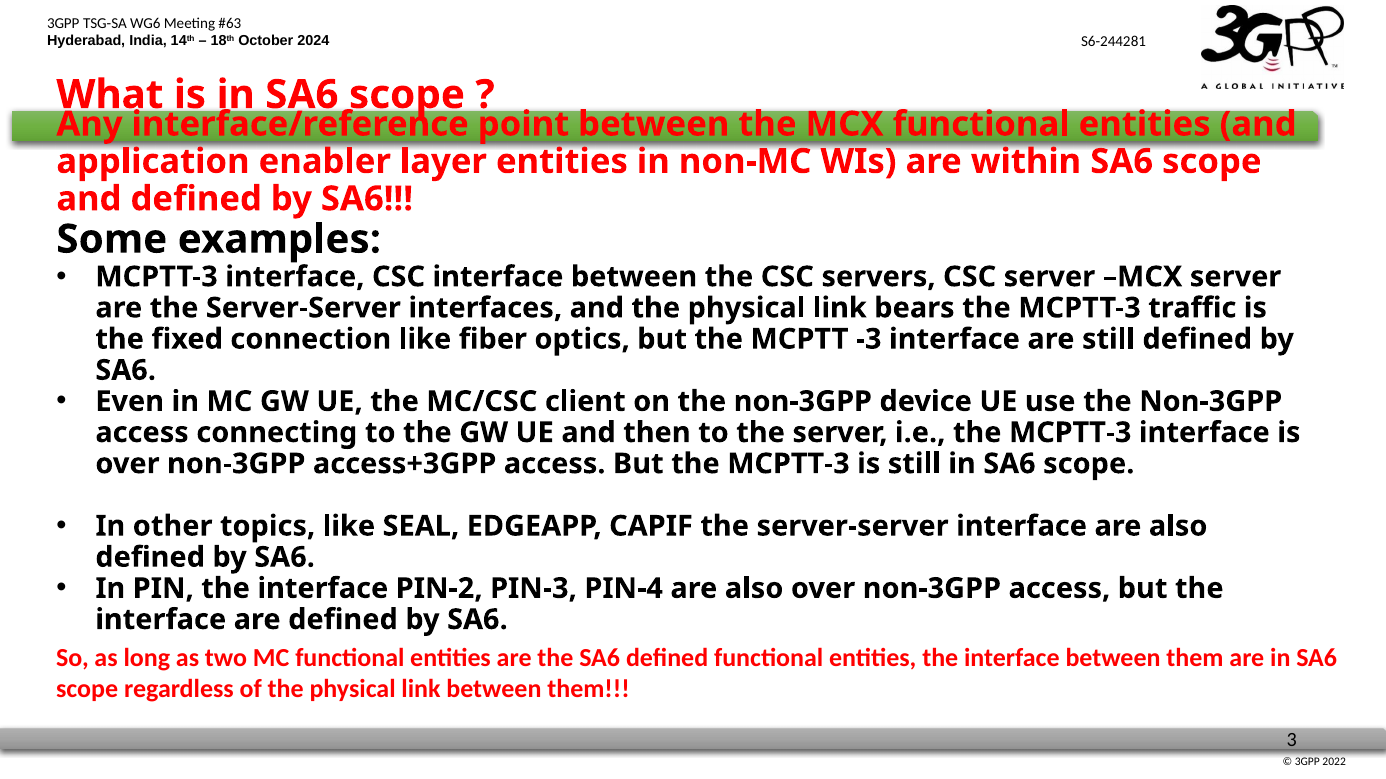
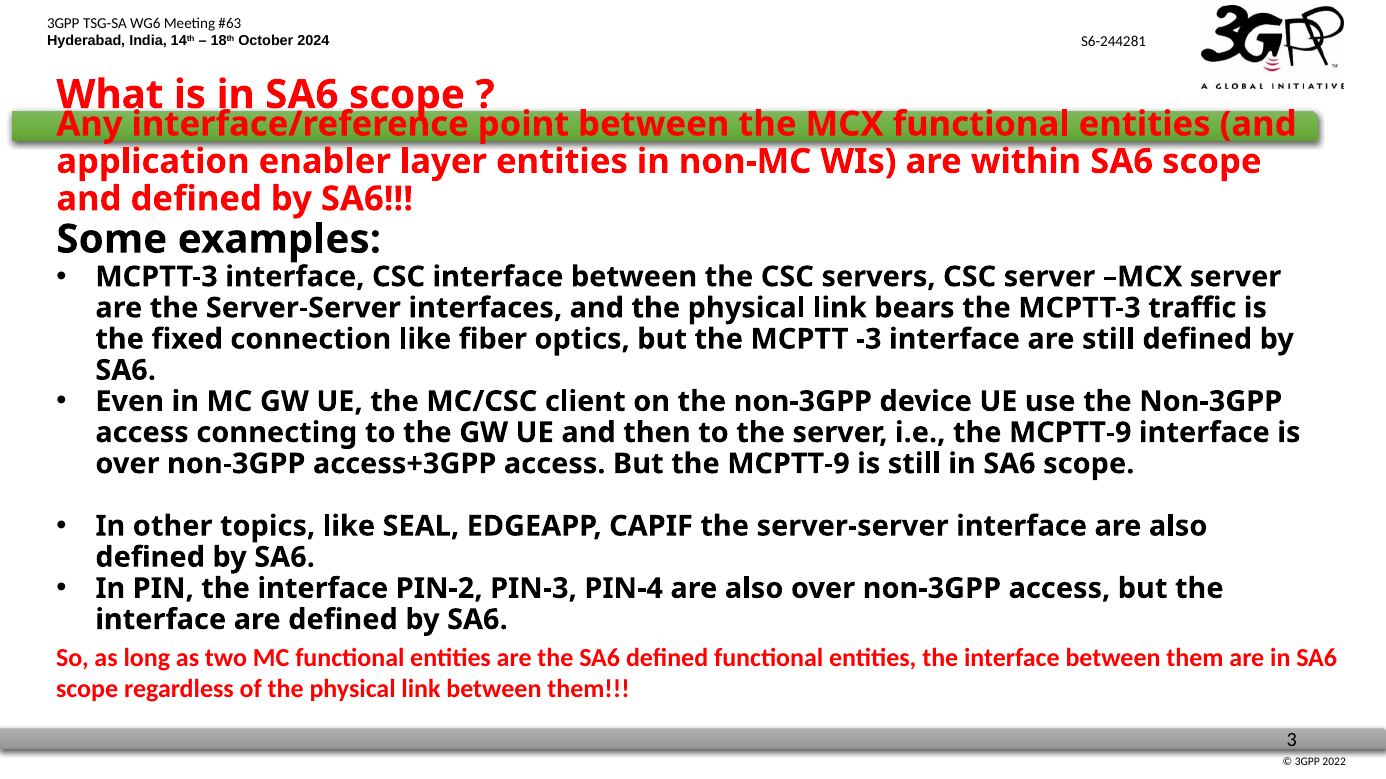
i.e the MCPTT-3: MCPTT-3 -> MCPTT-9
But the MCPTT-3: MCPTT-3 -> MCPTT-9
